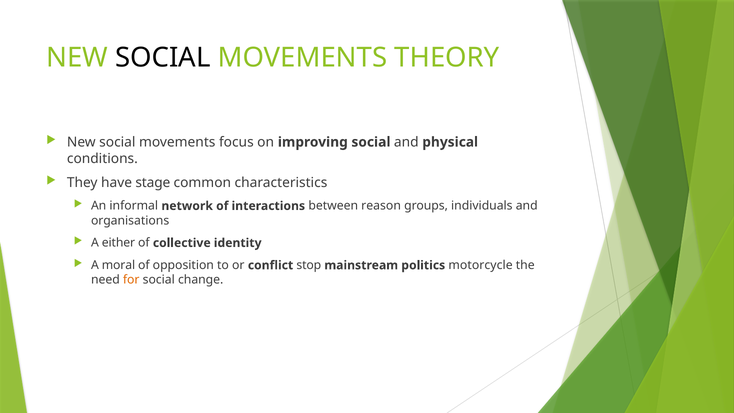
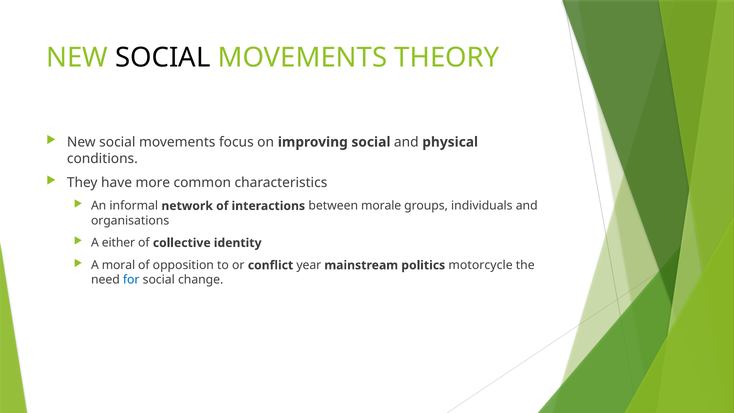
stage: stage -> more
reason: reason -> morale
stop: stop -> year
for colour: orange -> blue
